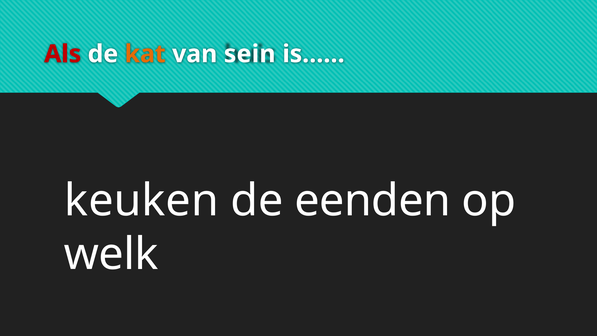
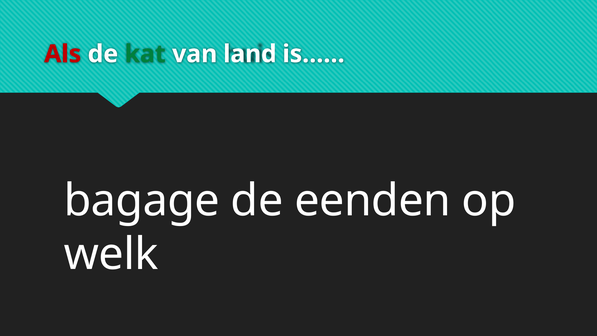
kat colour: orange -> green
sein: sein -> land
keuken: keuken -> bagage
